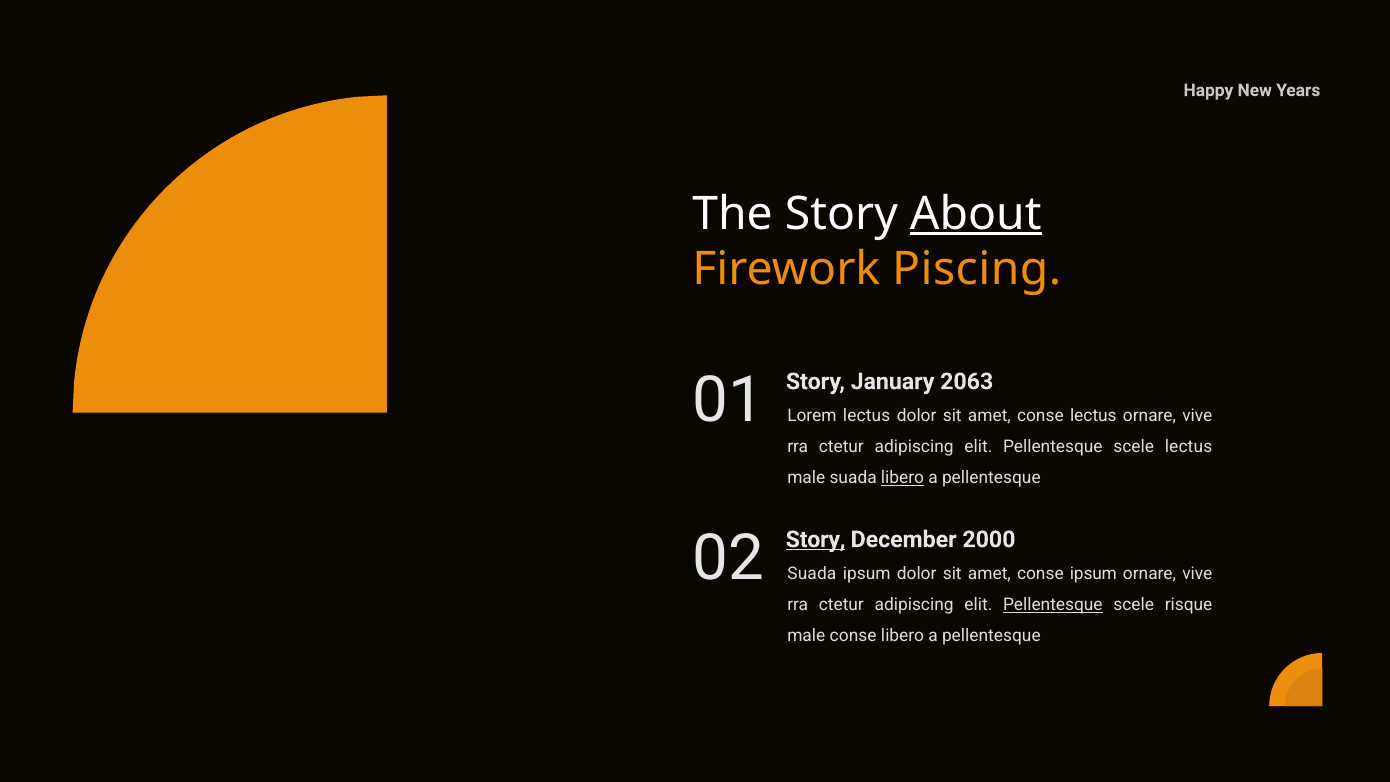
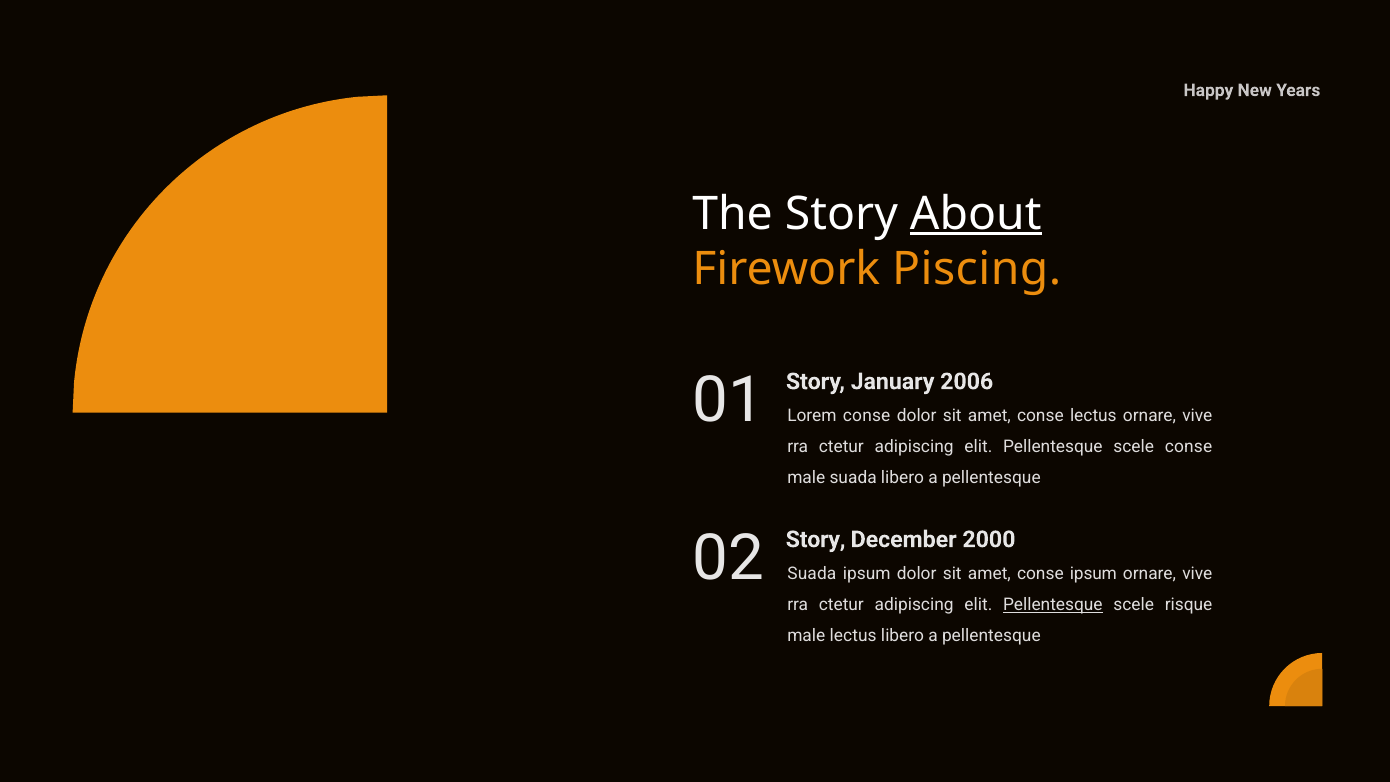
2063: 2063 -> 2006
Lorem lectus: lectus -> conse
scele lectus: lectus -> conse
libero at (903, 478) underline: present -> none
Story at (816, 539) underline: present -> none
male conse: conse -> lectus
